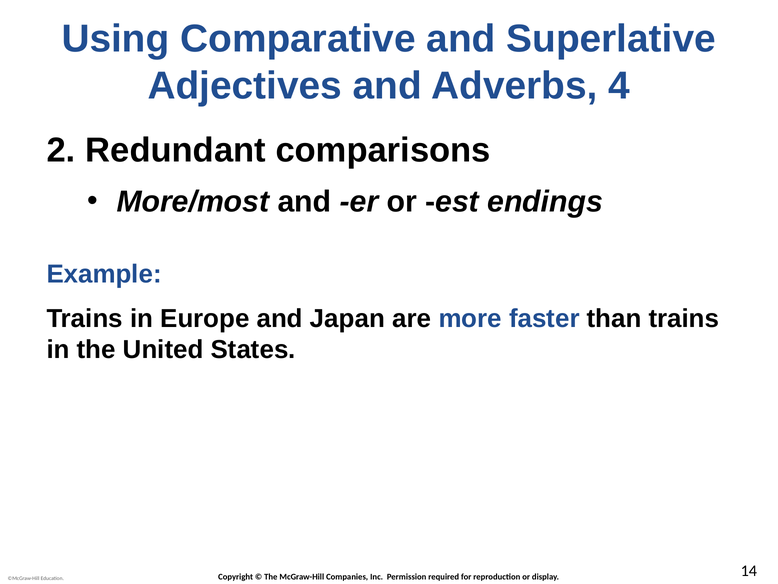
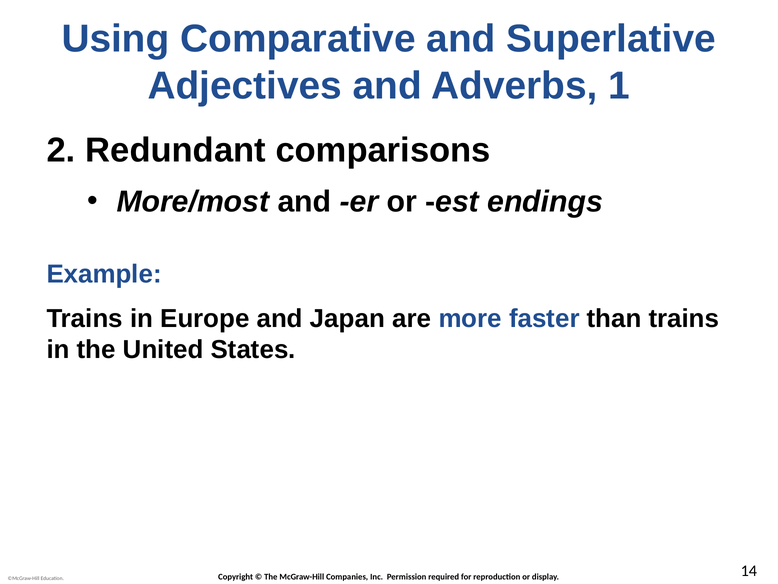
4: 4 -> 1
